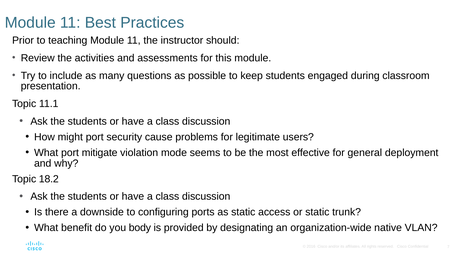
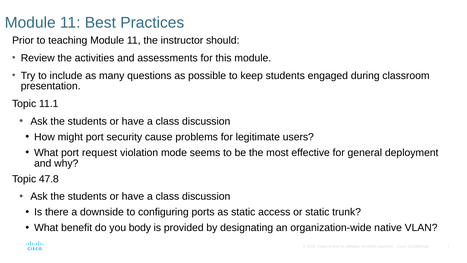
mitigate: mitigate -> request
18.2: 18.2 -> 47.8
